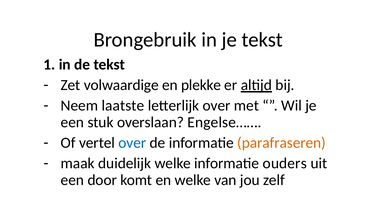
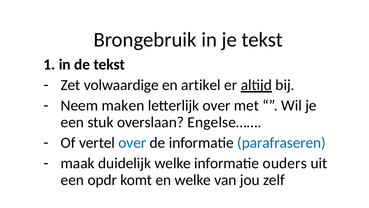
plekke: plekke -> artikel
laatste: laatste -> maken
parafraseren colour: orange -> blue
door: door -> opdr
